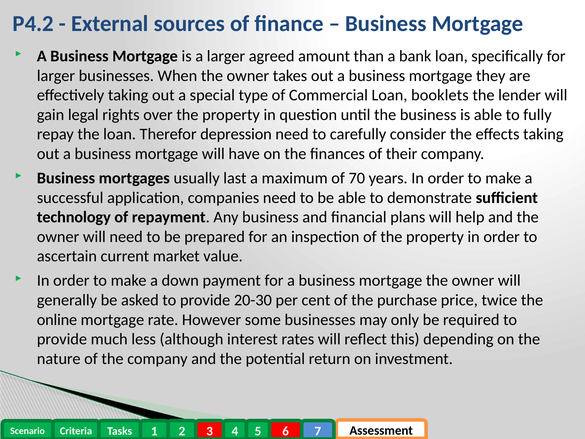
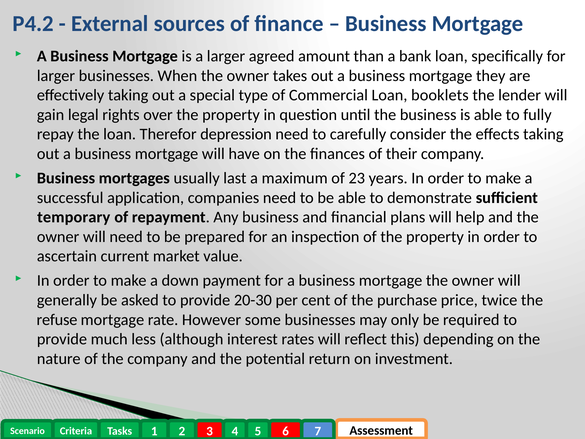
70: 70 -> 23
technology: technology -> temporary
online: online -> refuse
